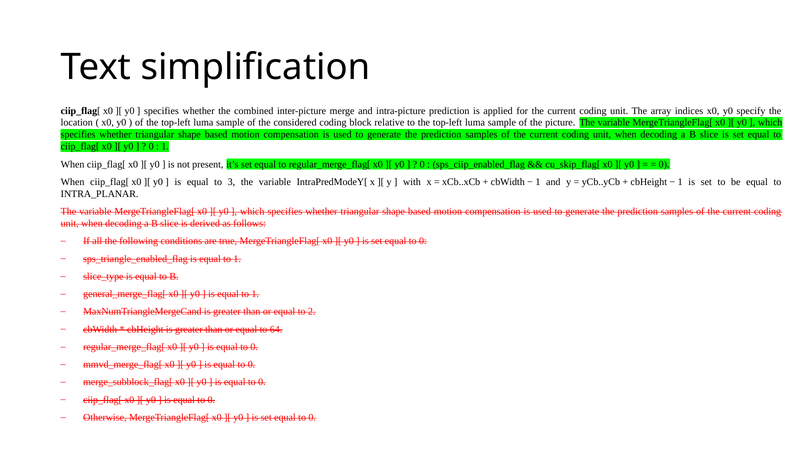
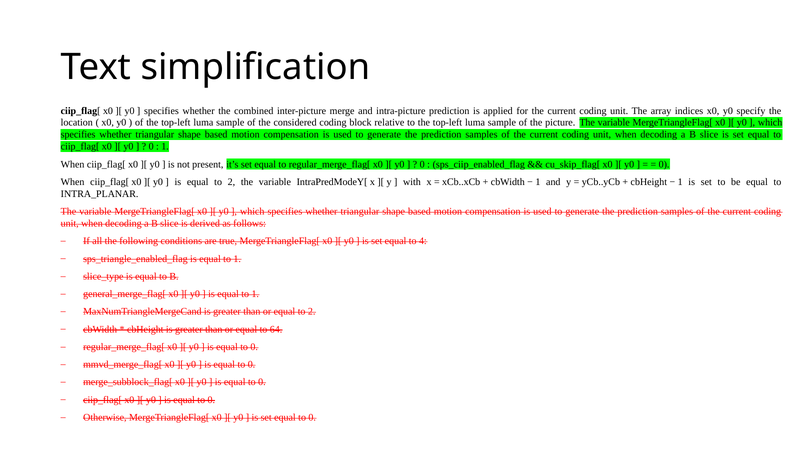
is equal to 3: 3 -> 2
0 at (423, 241): 0 -> 4
